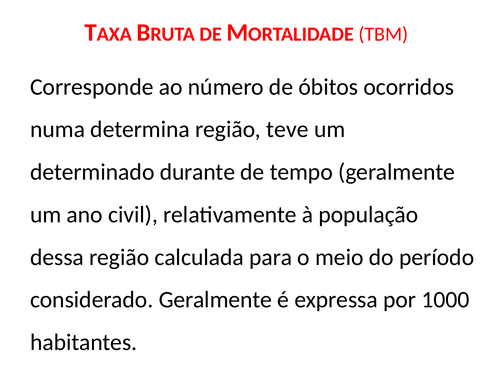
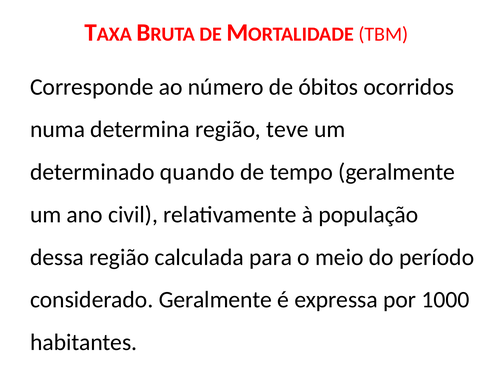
durante: durante -> quando
